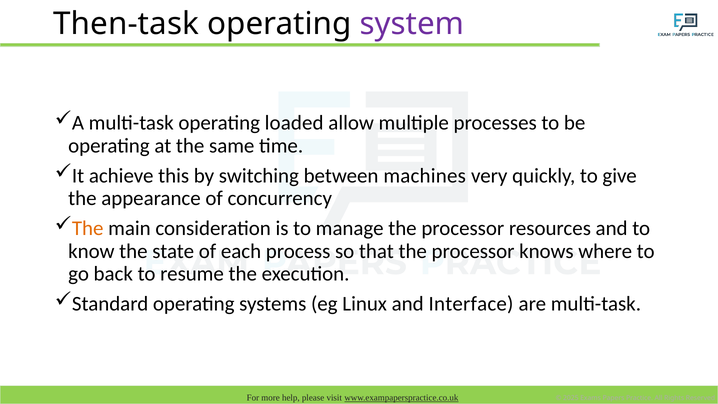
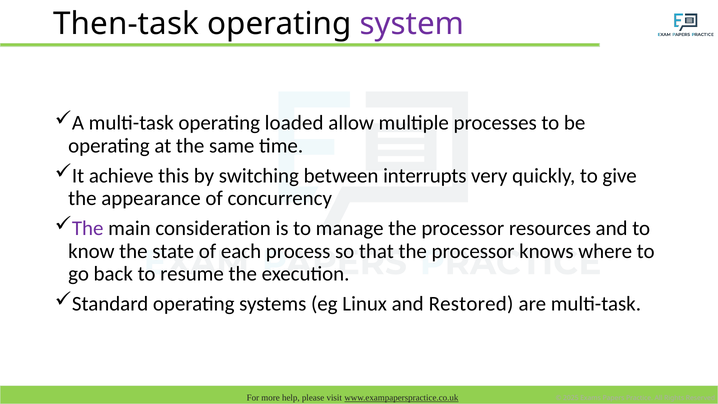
machines: machines -> interrupts
The at (88, 228) colour: orange -> purple
Interface: Interface -> Restored
